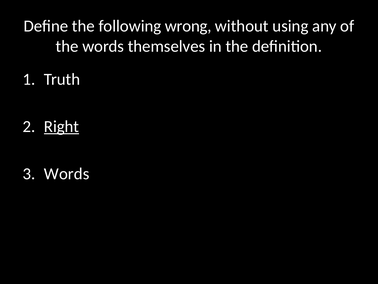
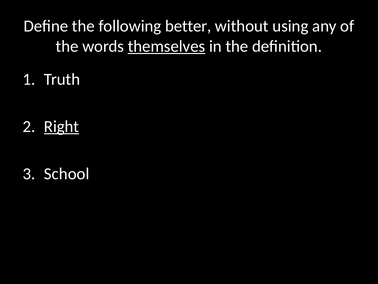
wrong: wrong -> better
themselves underline: none -> present
Words at (67, 173): Words -> School
